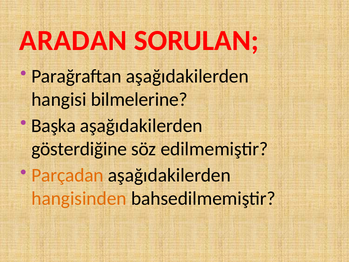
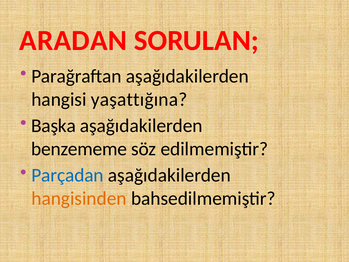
bilmelerine: bilmelerine -> yaşattığına
gösterdiğine: gösterdiğine -> benzememe
Parçadan colour: orange -> blue
